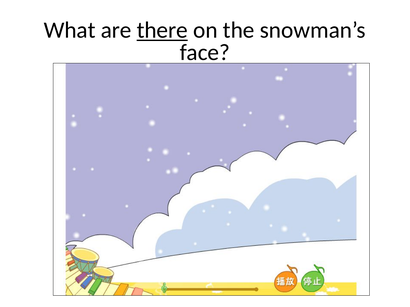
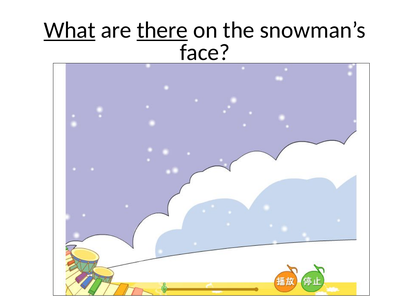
What underline: none -> present
